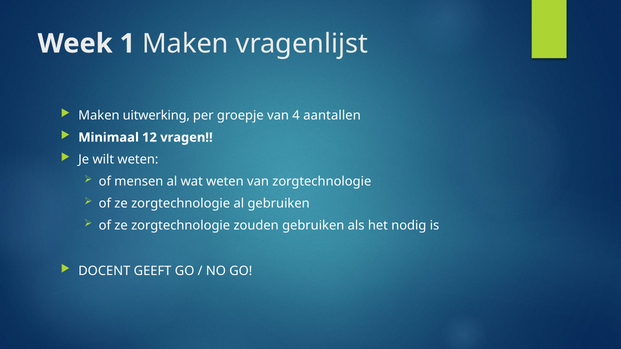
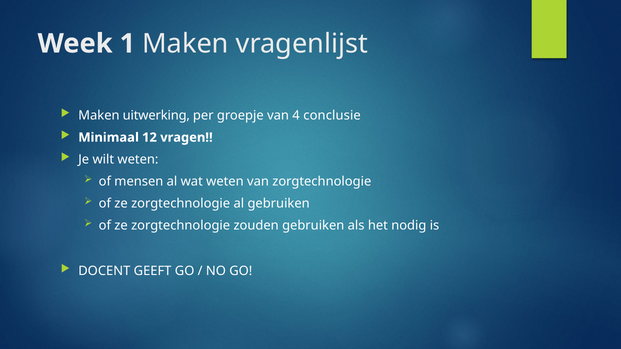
aantallen: aantallen -> conclusie
